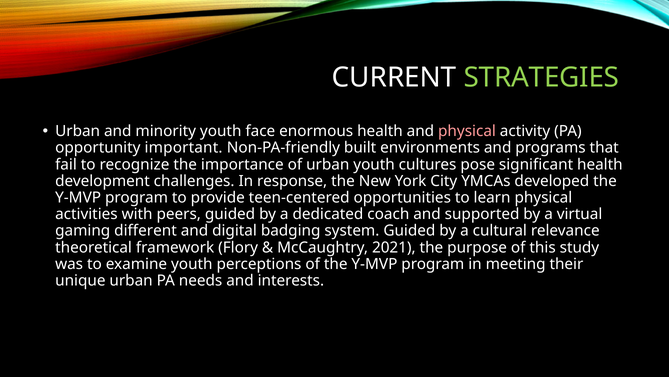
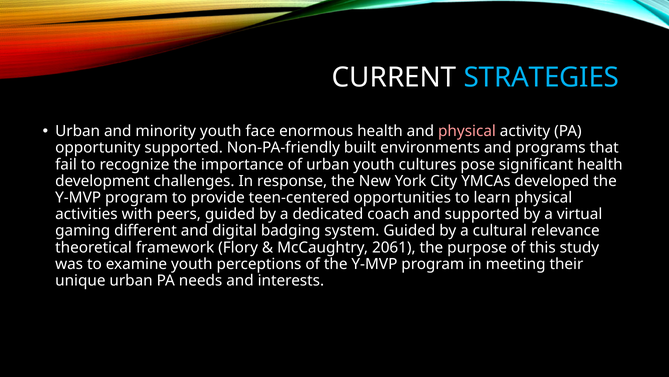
STRATEGIES colour: light green -> light blue
opportunity important: important -> supported
2021: 2021 -> 2061
